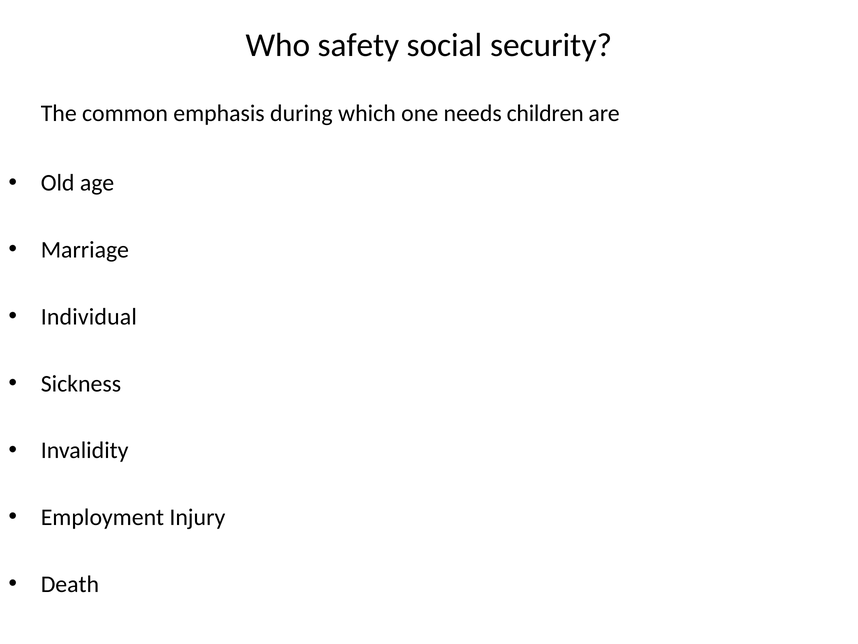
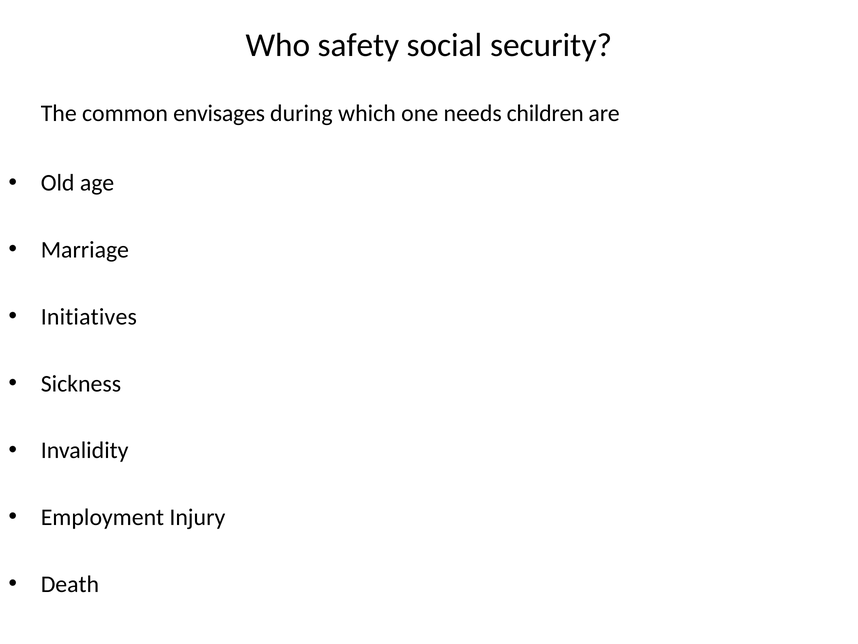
emphasis: emphasis -> envisages
Individual: Individual -> Initiatives
